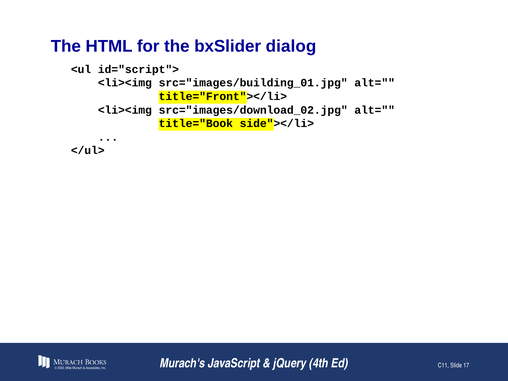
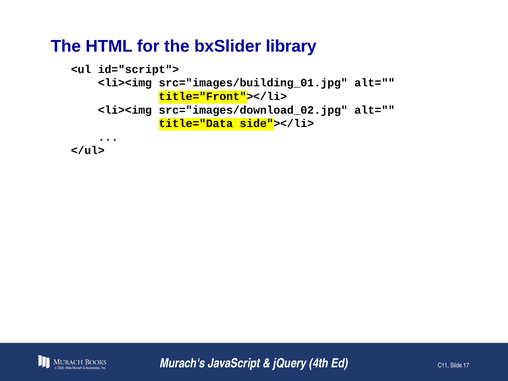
dialog: dialog -> library
title="Book: title="Book -> title="Data
